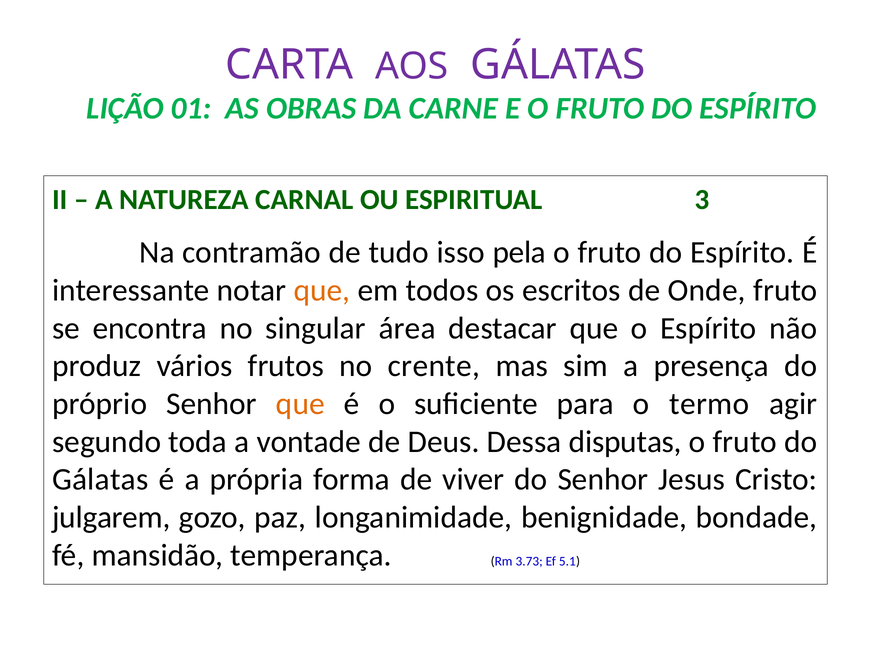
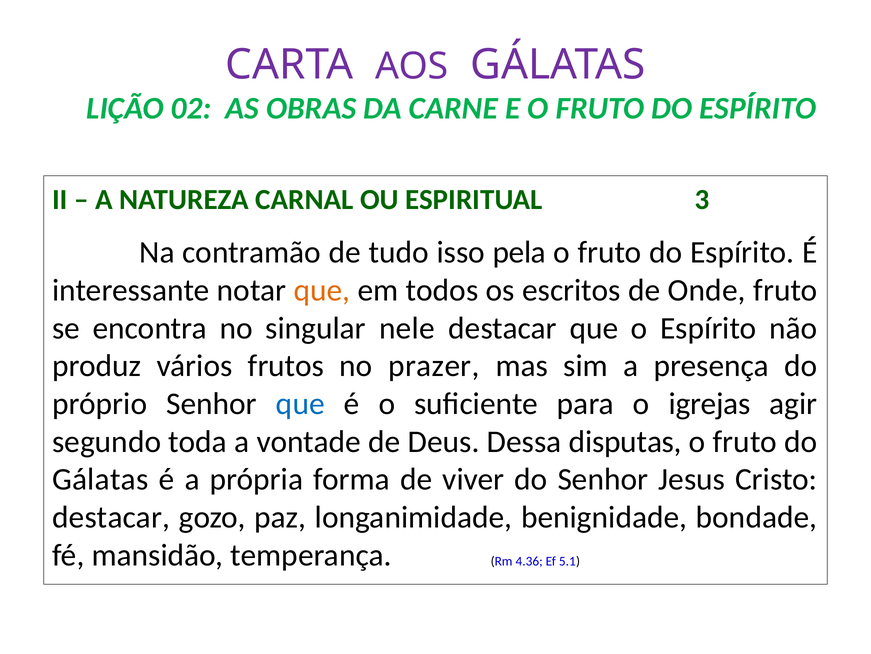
01: 01 -> 02
área: área -> nele
crente: crente -> prazer
que at (300, 403) colour: orange -> blue
termo: termo -> igrejas
julgarem at (111, 517): julgarem -> destacar
3.73: 3.73 -> 4.36
